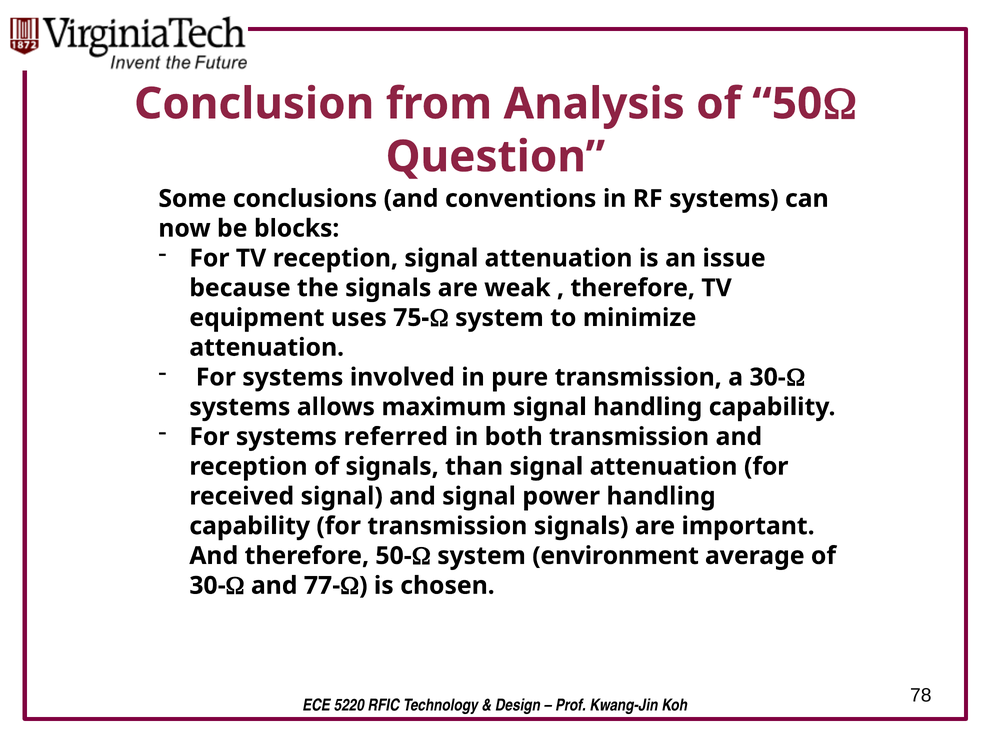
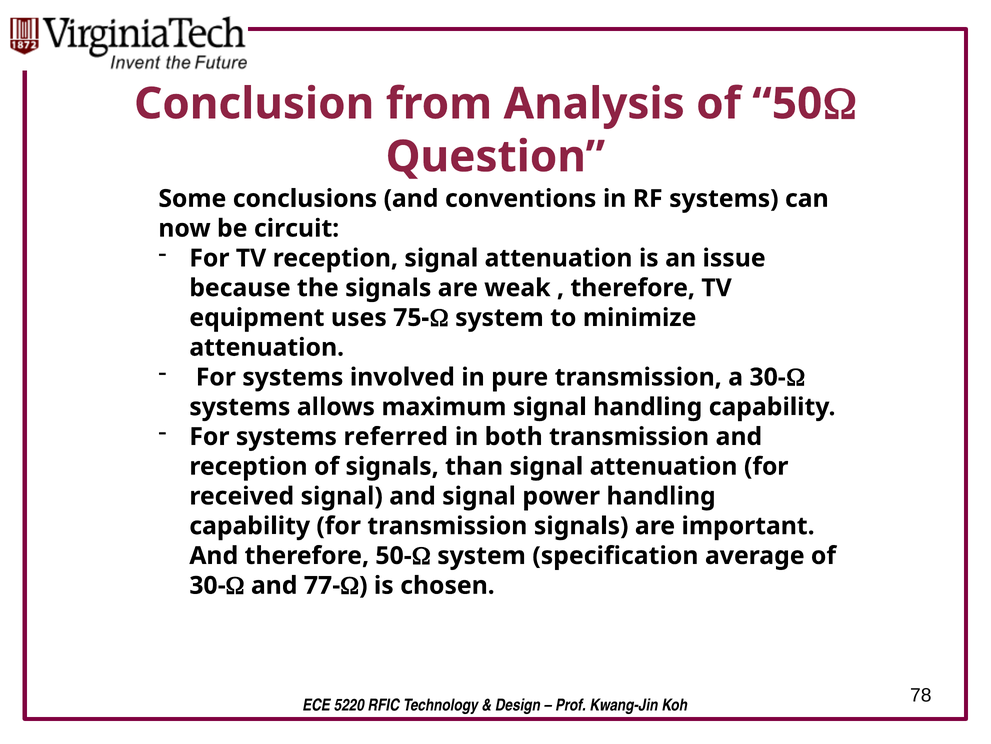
blocks: blocks -> circuit
environment: environment -> specification
